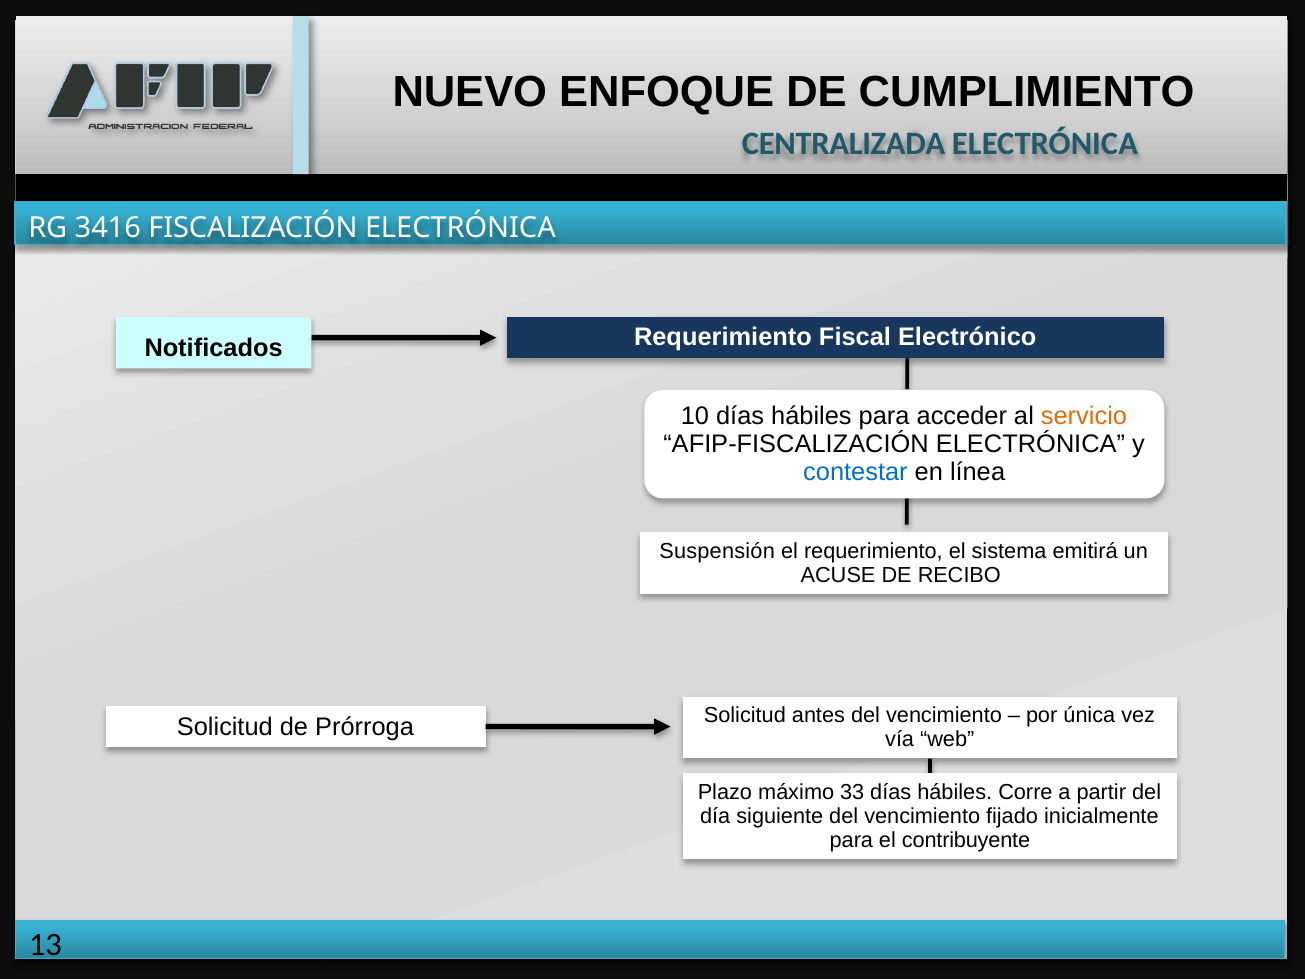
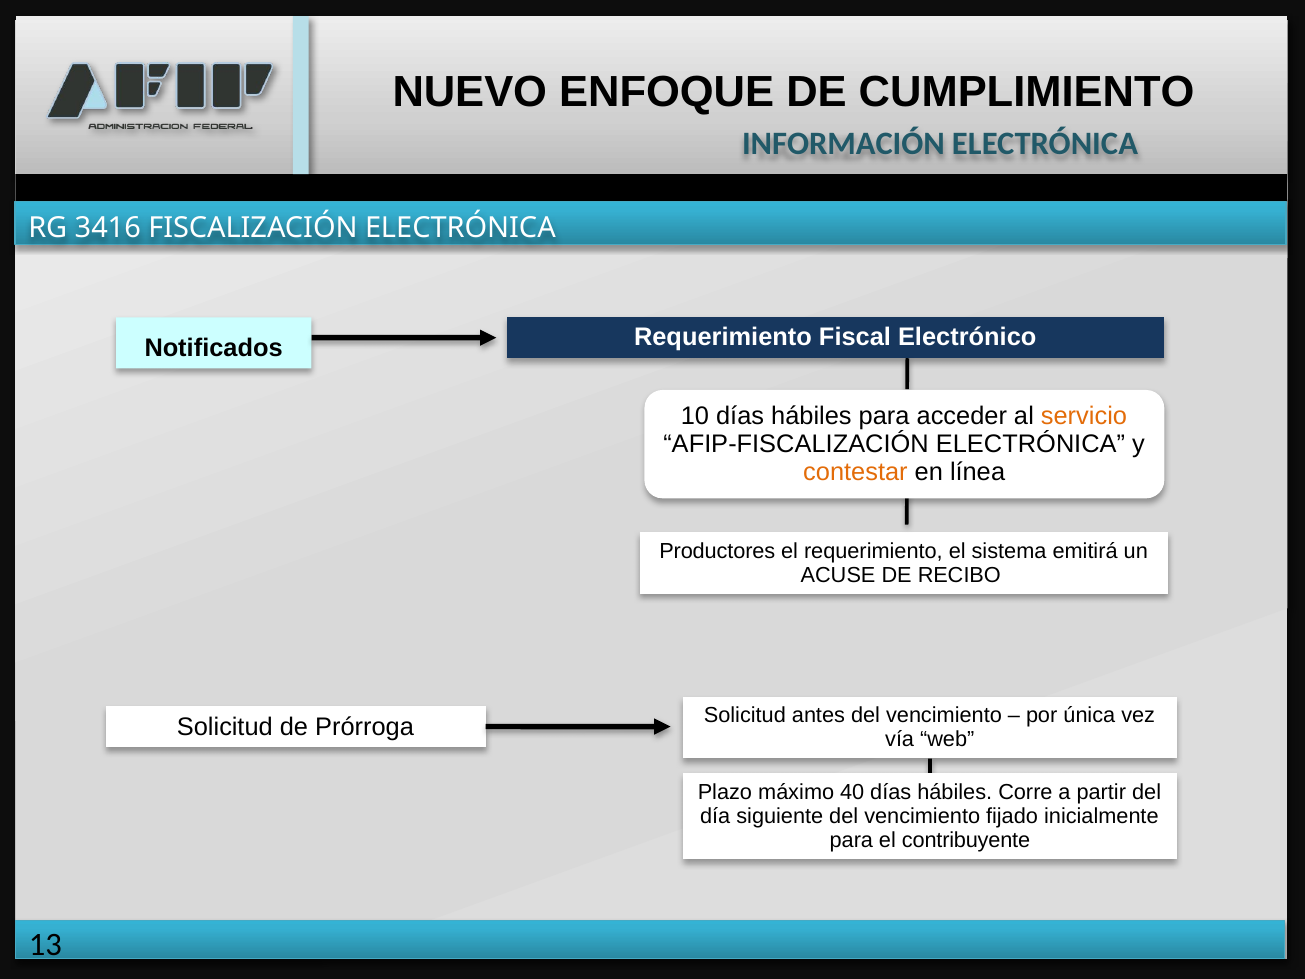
CENTRALIZADA: CENTRALIZADA -> INFORMACIÓN
contestar colour: blue -> orange
Suspensión: Suspensión -> Productores
33: 33 -> 40
